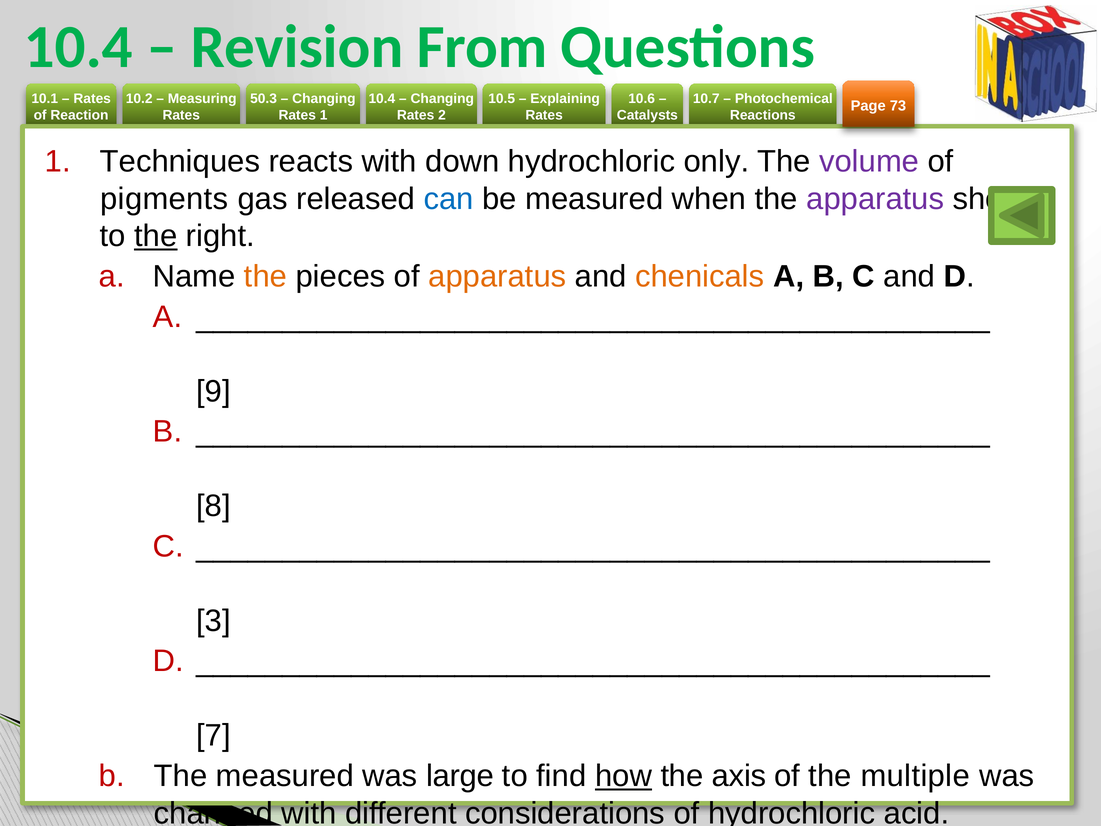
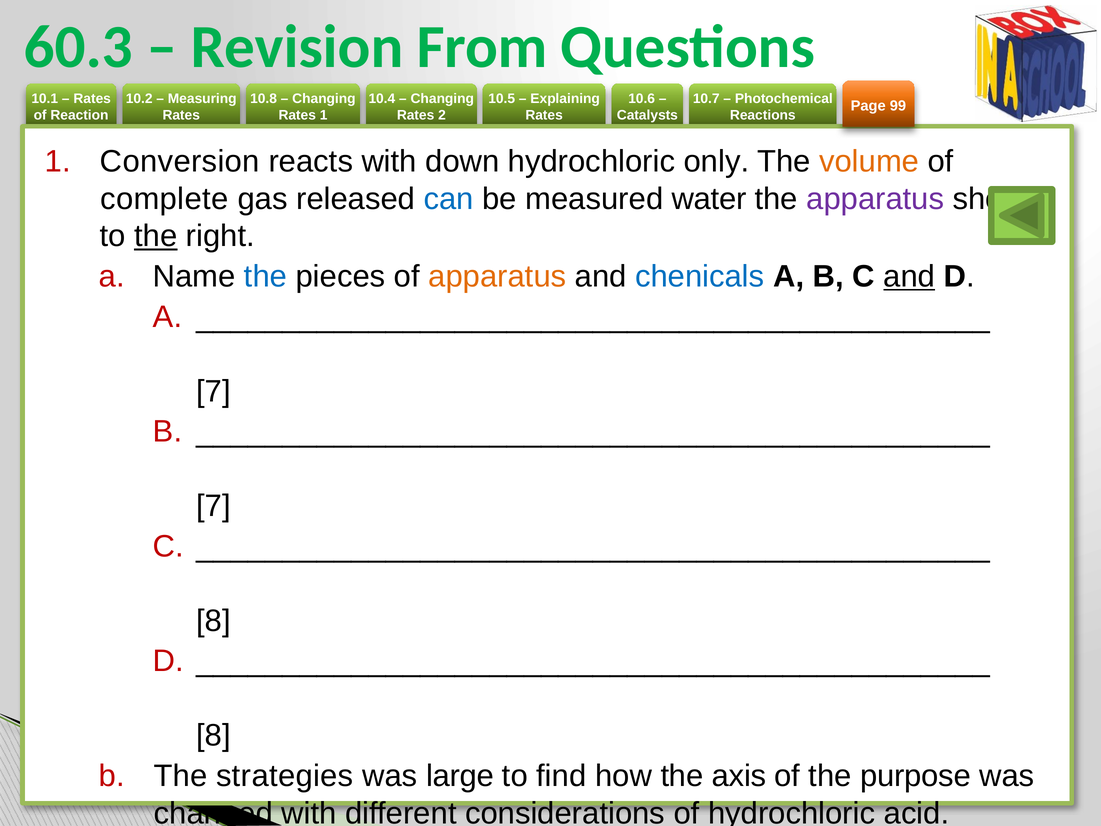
10.4 at (78, 47): 10.4 -> 60.3
50.3: 50.3 -> 10.8
73: 73 -> 99
Techniques: Techniques -> Conversion
volume colour: purple -> orange
pigments: pigments -> complete
when: when -> water
the at (266, 276) colour: orange -> blue
chenicals colour: orange -> blue
and at (909, 276) underline: none -> present
9 at (214, 391): 9 -> 7
8 at (214, 506): 8 -> 7
3 at (214, 621): 3 -> 8
7 at (214, 735): 7 -> 8
The measured: measured -> strategies
how underline: present -> none
multiple: multiple -> purpose
